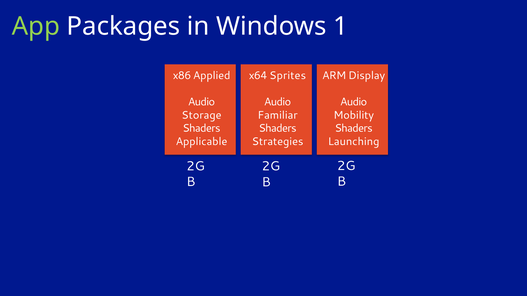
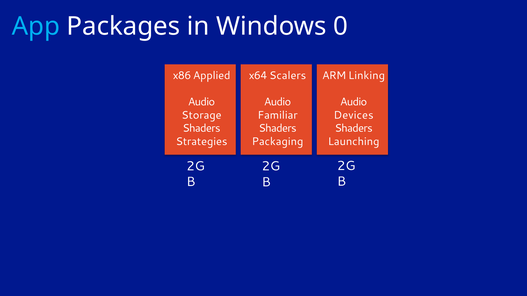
App colour: light green -> light blue
1: 1 -> 0
Sprites: Sprites -> Scalers
Display: Display -> Linking
Mobility: Mobility -> Devices
Applicable: Applicable -> Strategies
Strategies: Strategies -> Packaging
